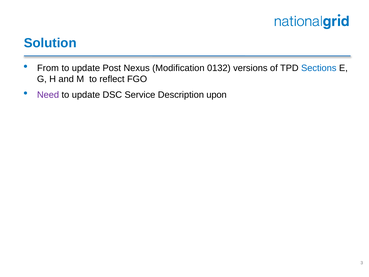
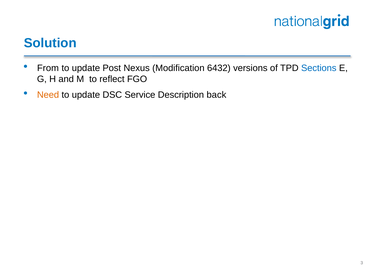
0132: 0132 -> 6432
Need colour: purple -> orange
upon: upon -> back
